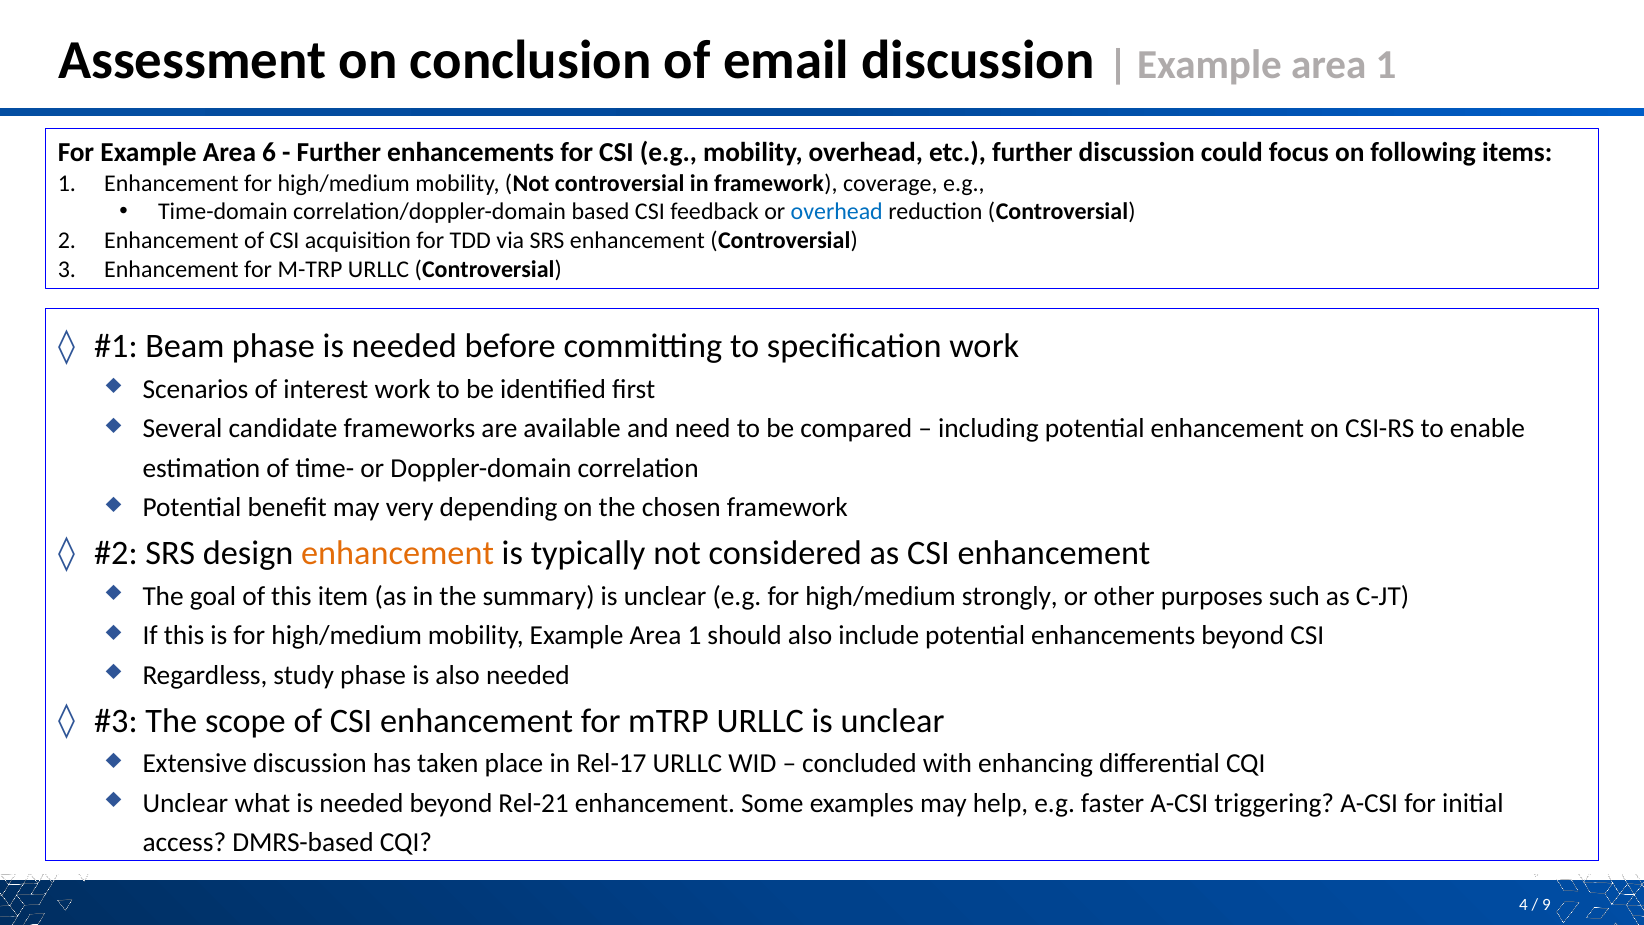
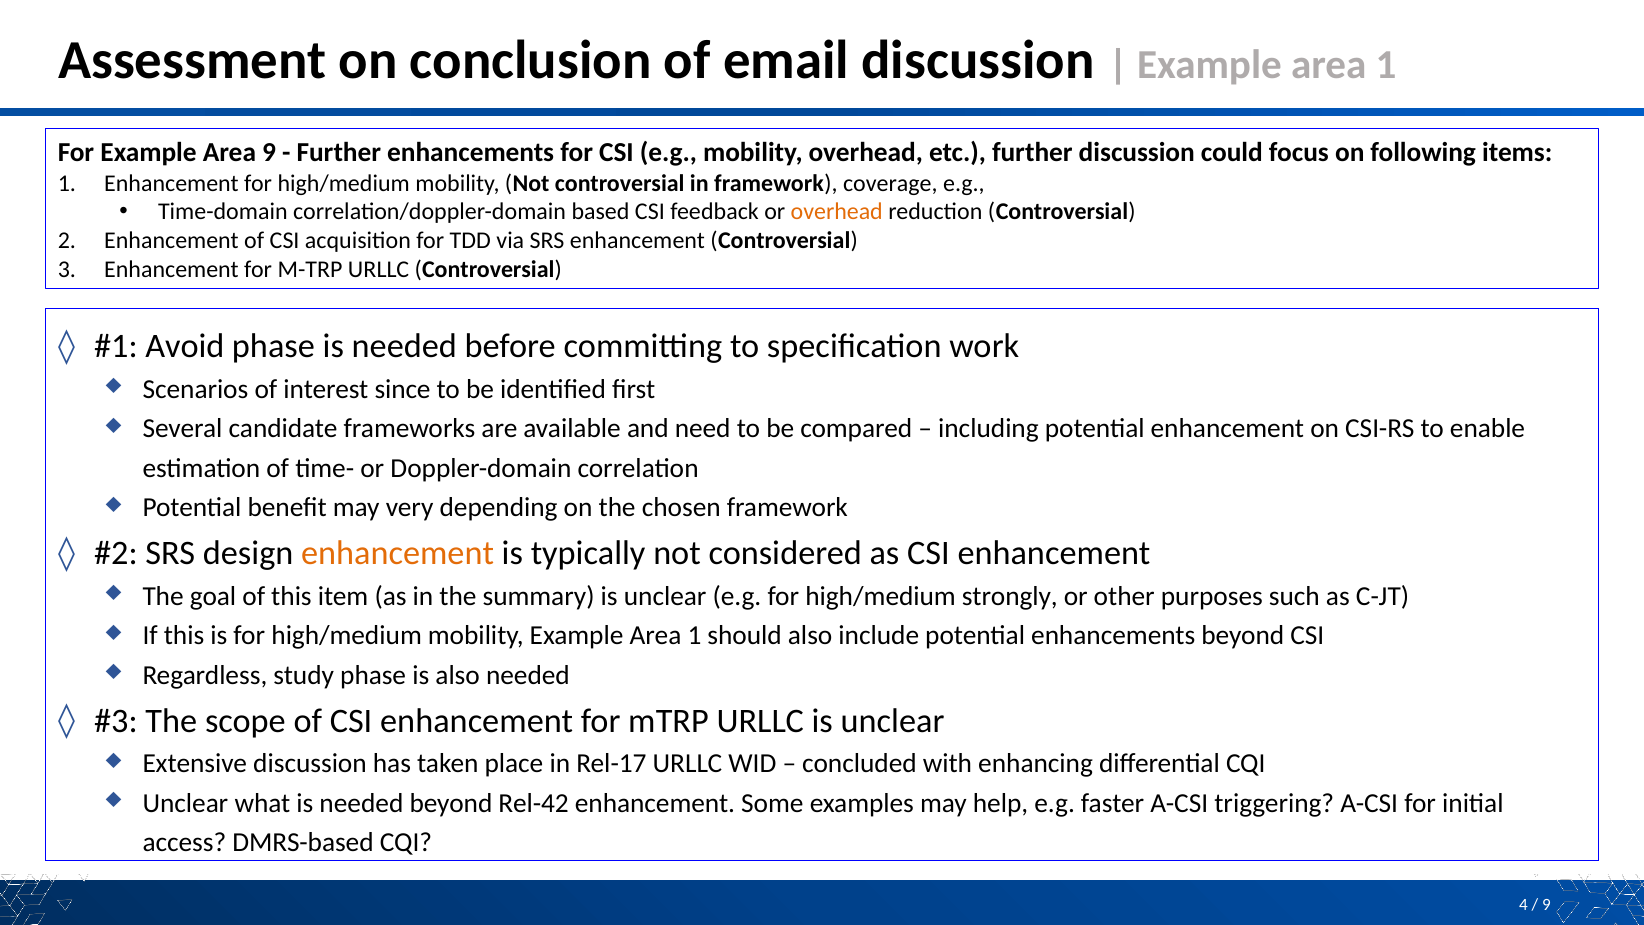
Area 6: 6 -> 9
overhead at (837, 212) colour: blue -> orange
Beam: Beam -> Avoid
interest work: work -> since
Rel-21: Rel-21 -> Rel-42
